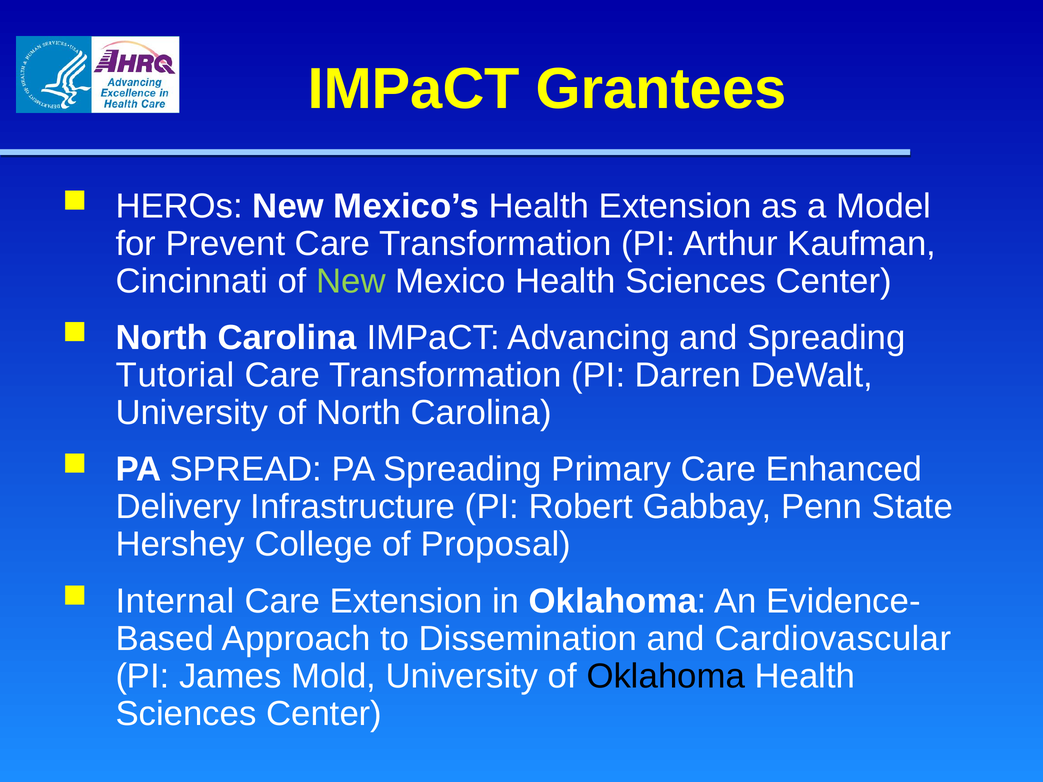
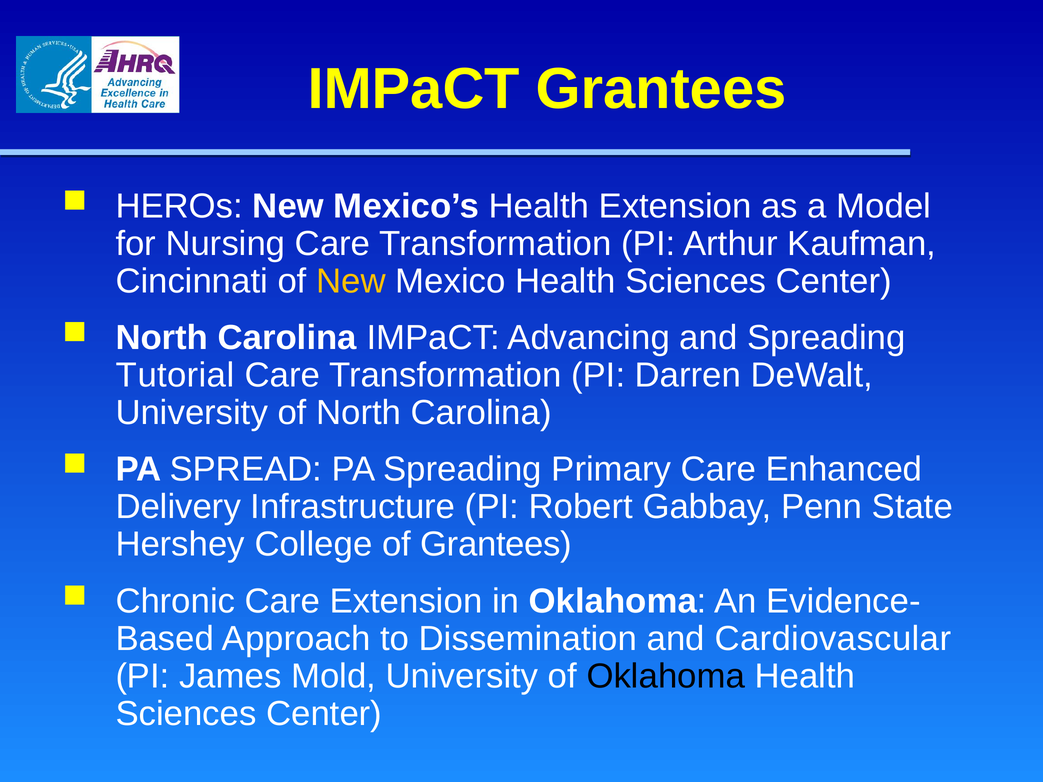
Prevent: Prevent -> Nursing
New at (351, 281) colour: light green -> yellow
of Proposal: Proposal -> Grantees
Internal: Internal -> Chronic
